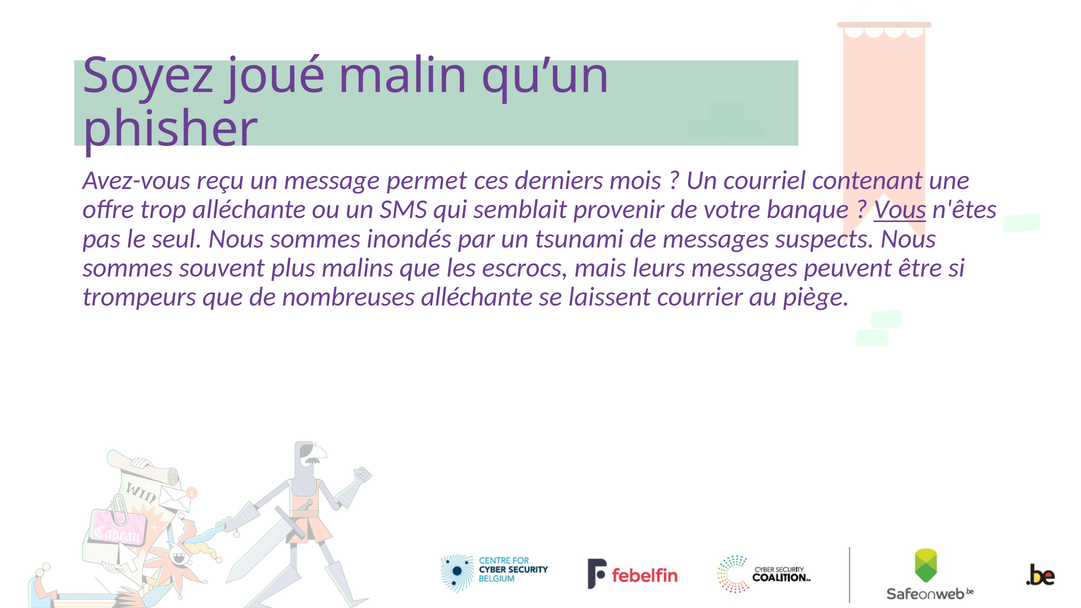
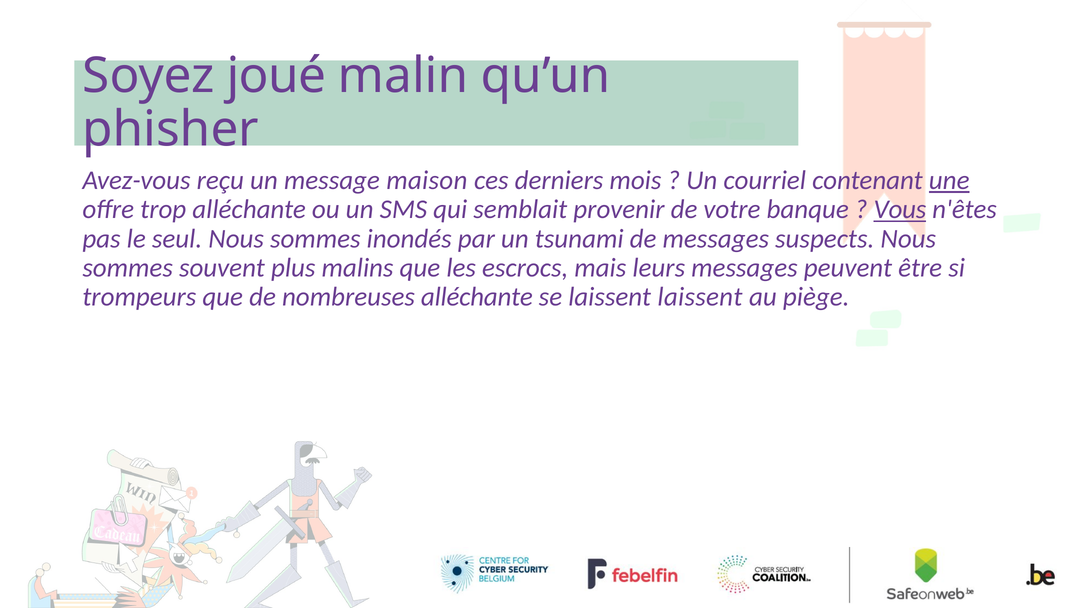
permet: permet -> maison
une underline: none -> present
laissent courrier: courrier -> laissent
